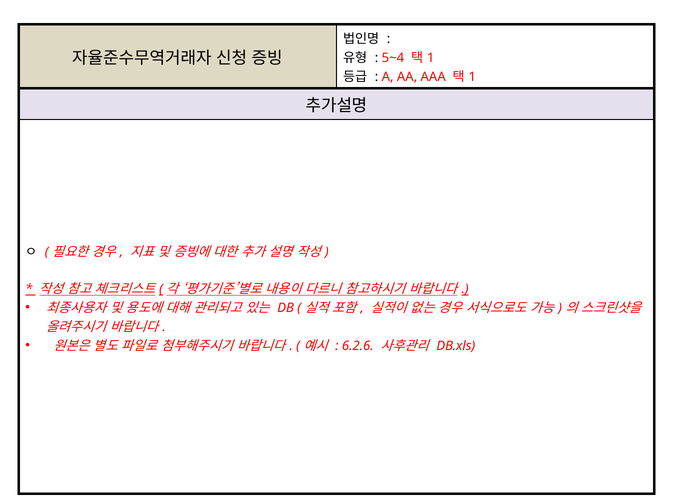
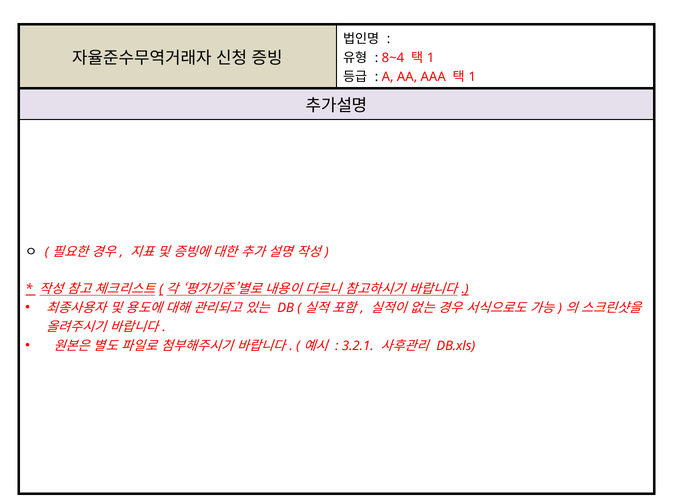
5~4: 5~4 -> 8~4
6.2.6: 6.2.6 -> 3.2.1
